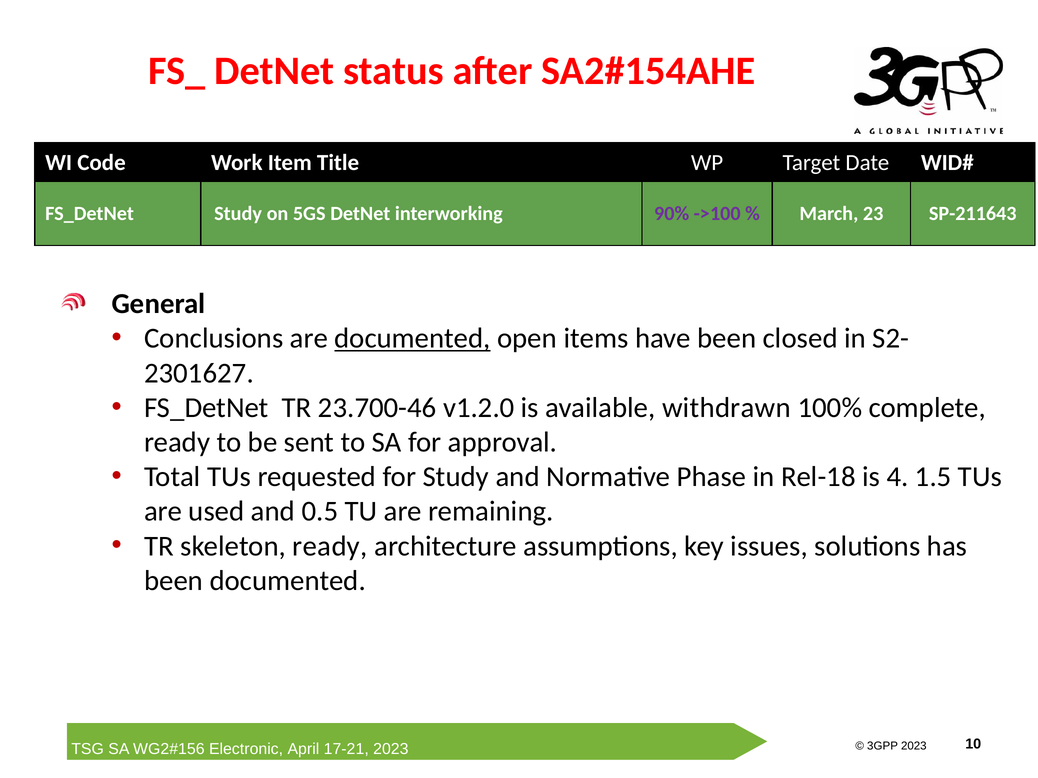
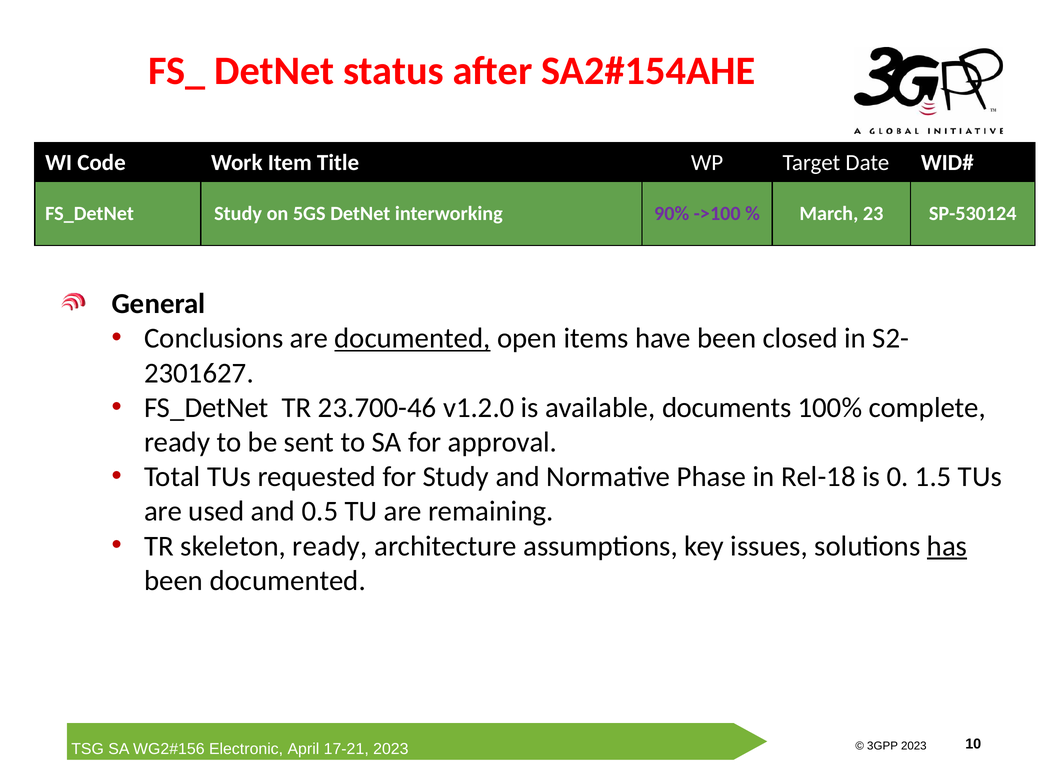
SP-211643: SP-211643 -> SP-530124
withdrawn: withdrawn -> documents
4: 4 -> 0
has underline: none -> present
